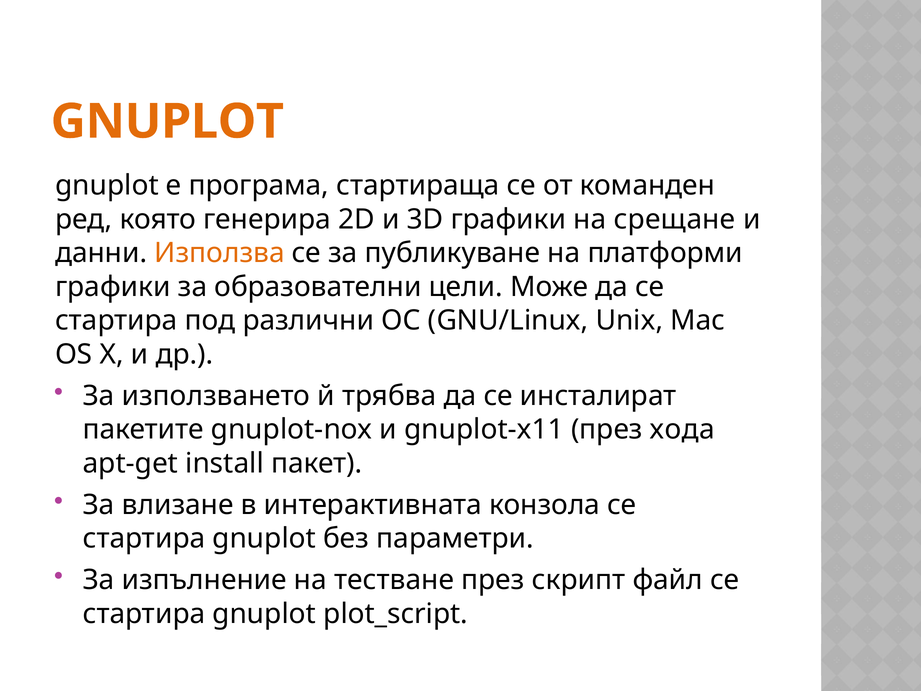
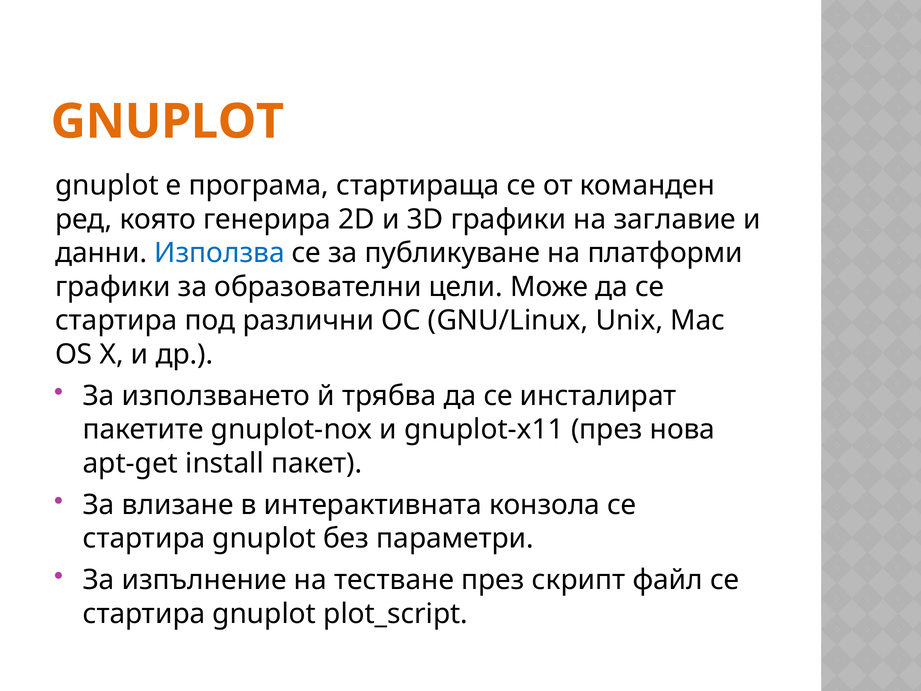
срещане: срещане -> заглавие
Използва colour: orange -> blue
хода: хода -> нова
